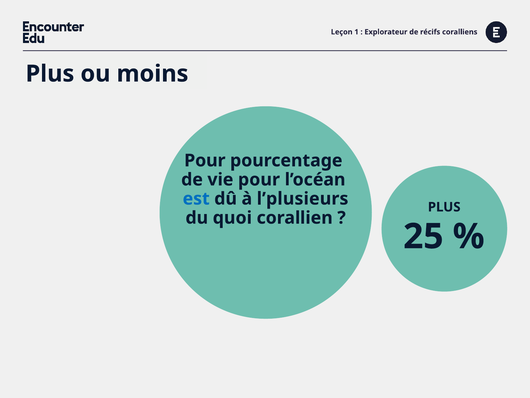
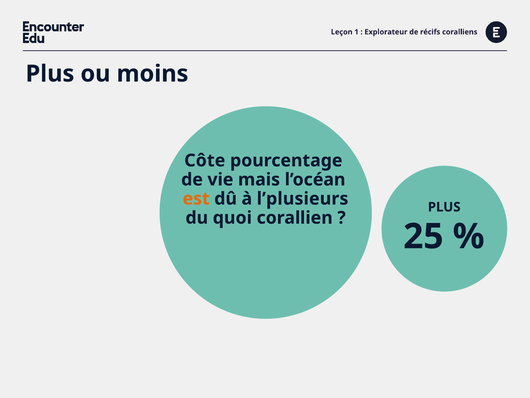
Pour at (205, 160): Pour -> Côte
vie pour: pour -> mais
est colour: blue -> orange
